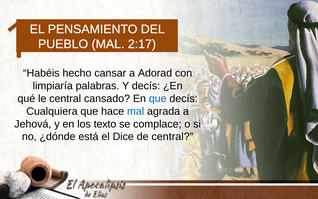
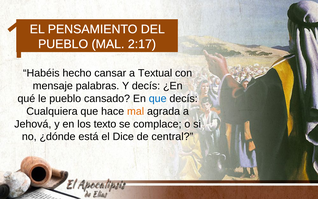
Adorad: Adorad -> Textual
limpiaría: limpiaría -> mensaje
le central: central -> pueblo
mal at (136, 111) colour: blue -> orange
